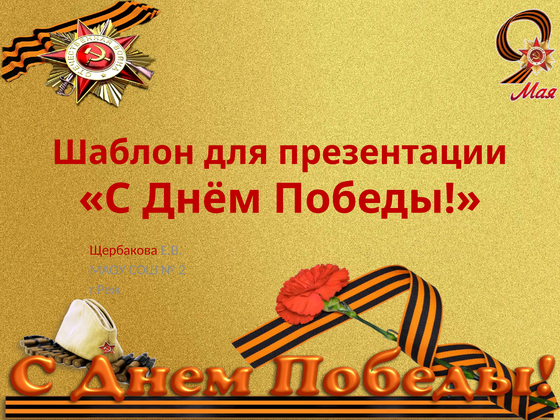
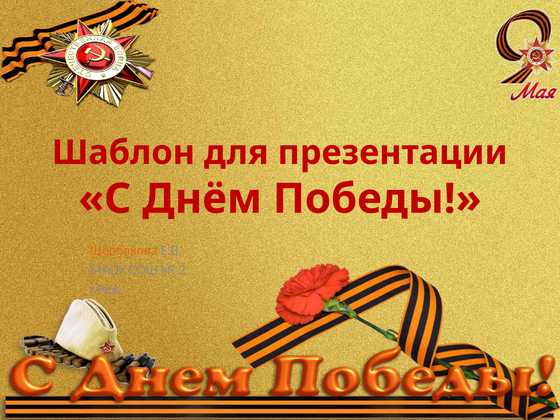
Щербакова colour: red -> orange
